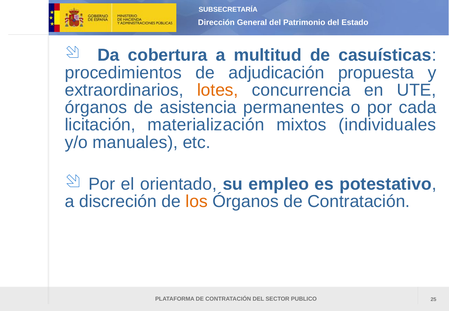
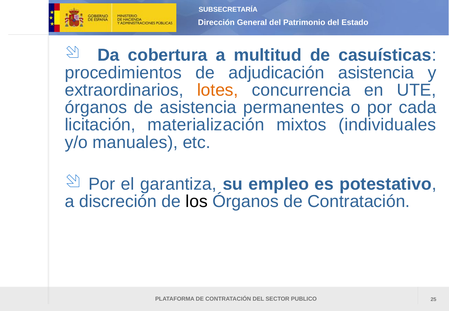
adjudicación propuesta: propuesta -> asistencia
orientado: orientado -> garantiza
los colour: orange -> black
